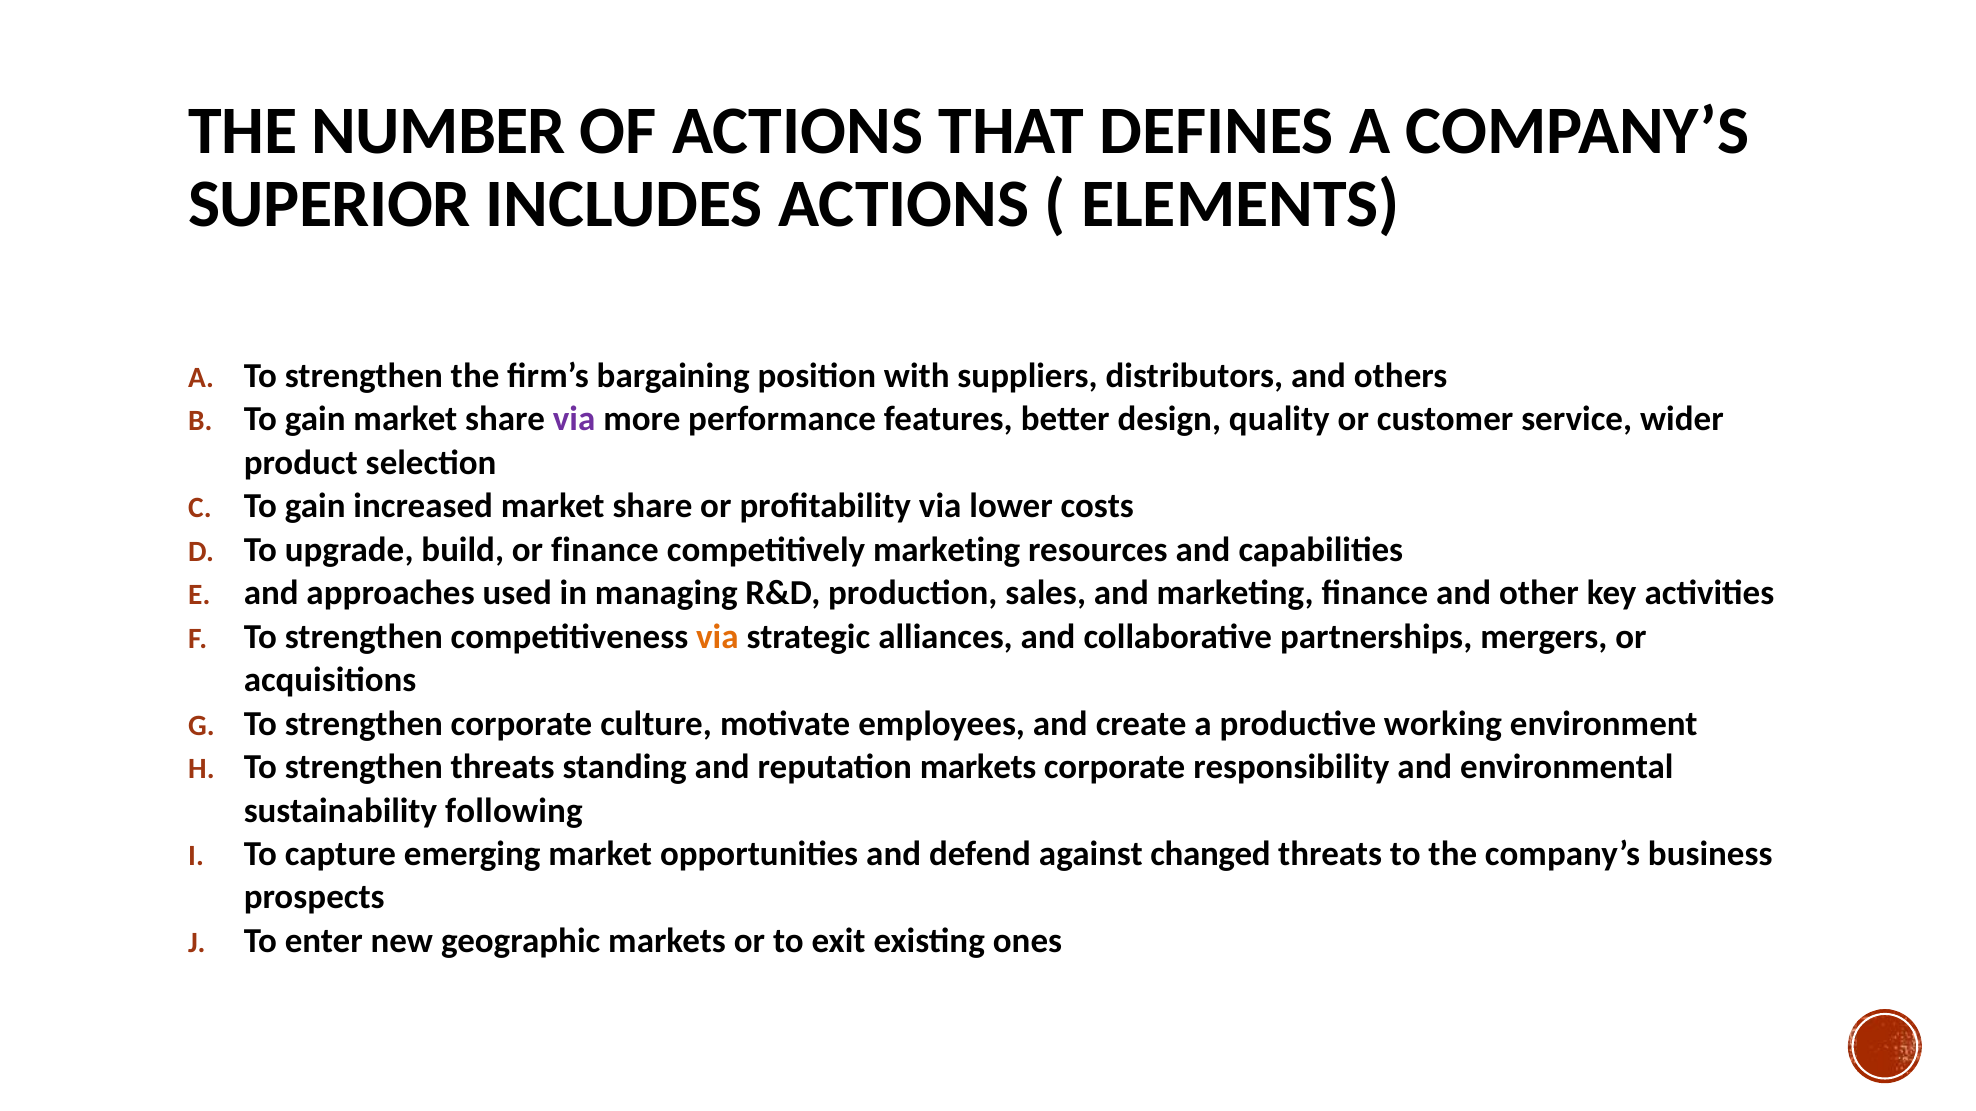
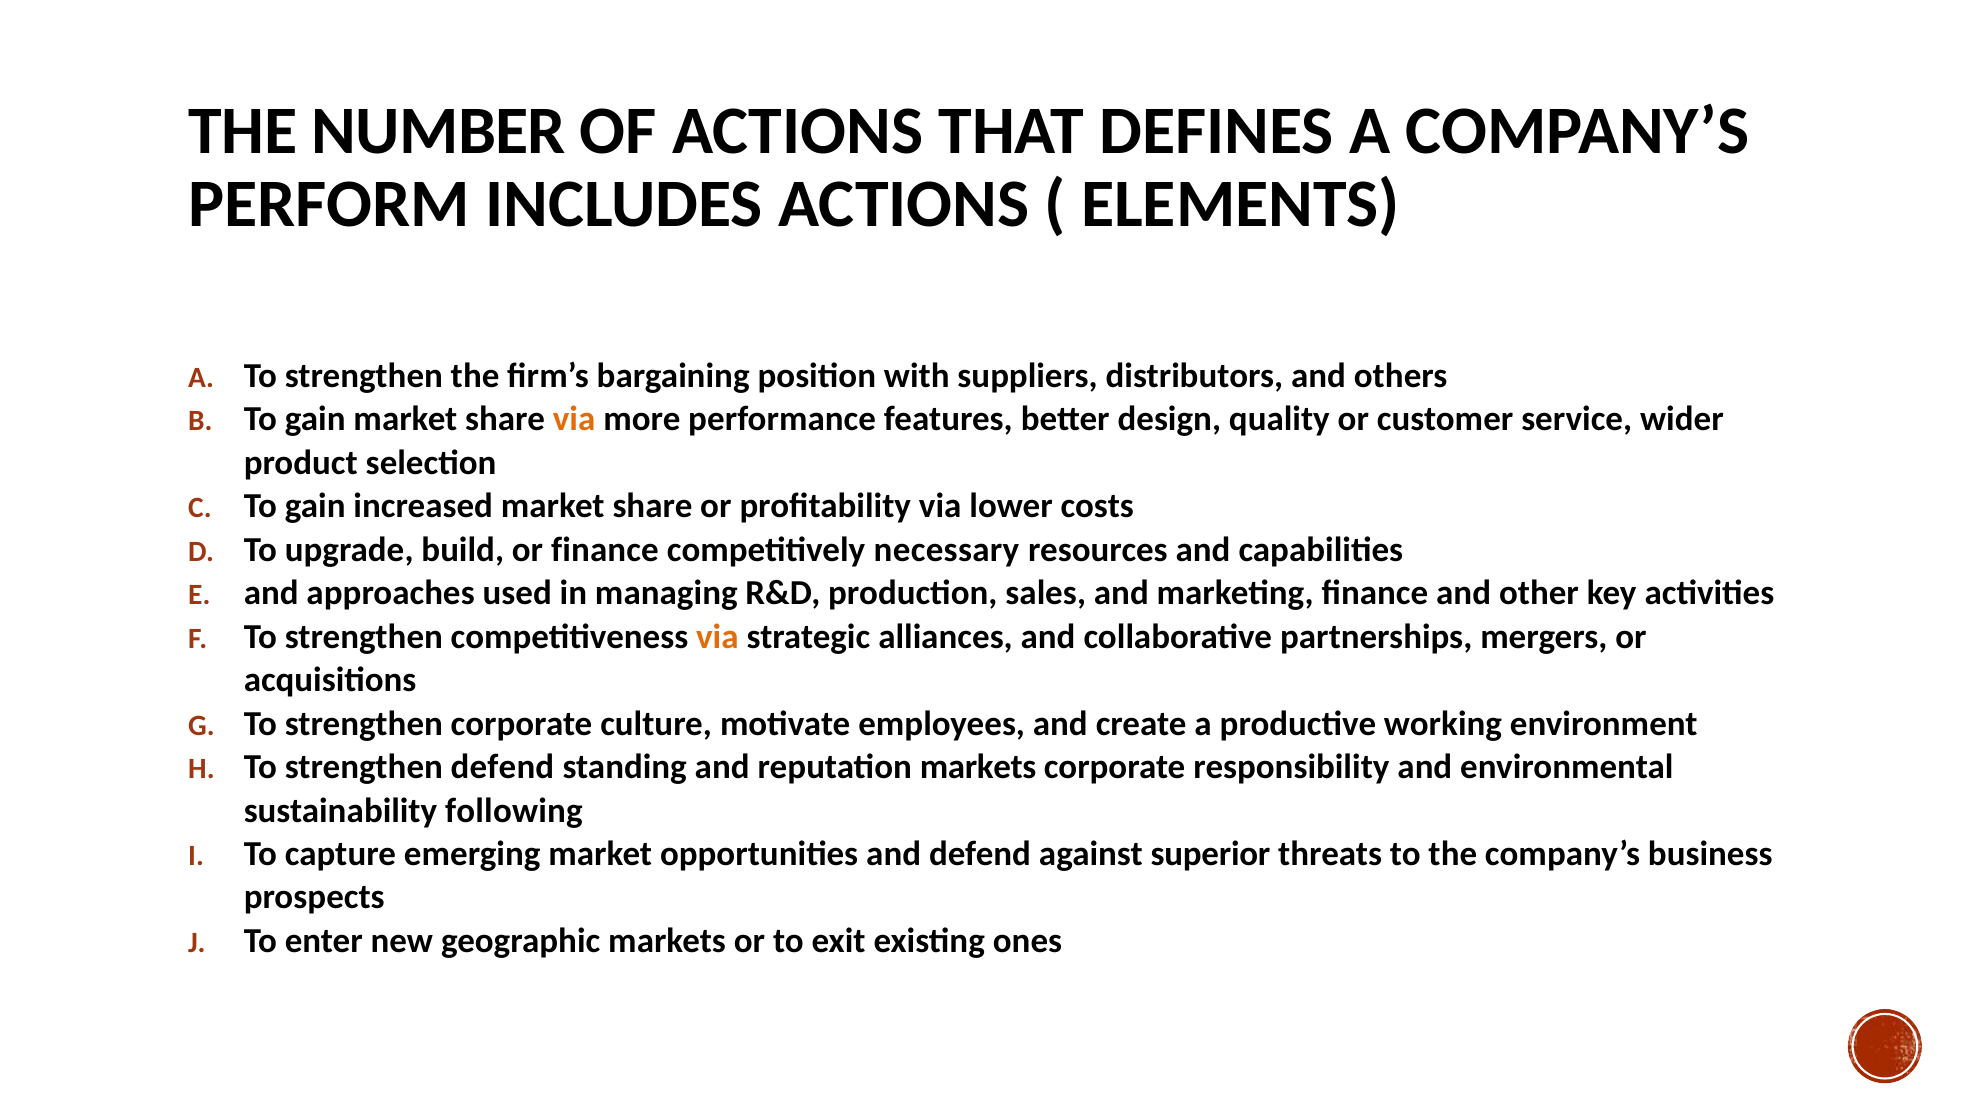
SUPERIOR: SUPERIOR -> PERFORM
via at (574, 420) colour: purple -> orange
competitively marketing: marketing -> necessary
strengthen threats: threats -> defend
changed: changed -> superior
